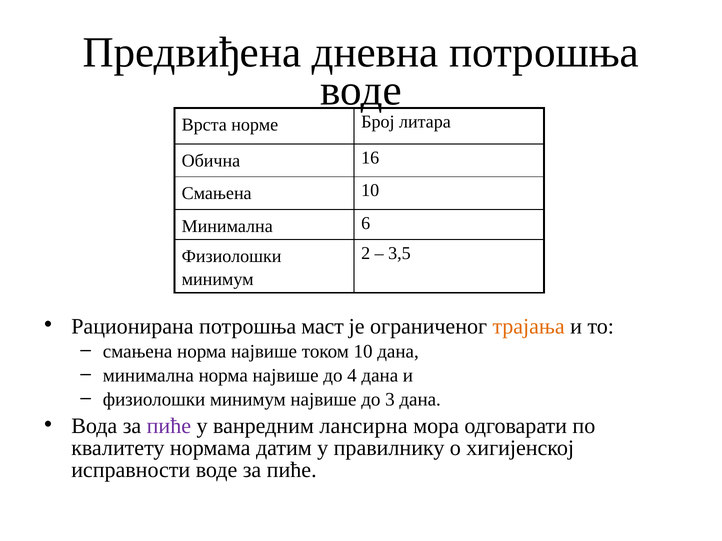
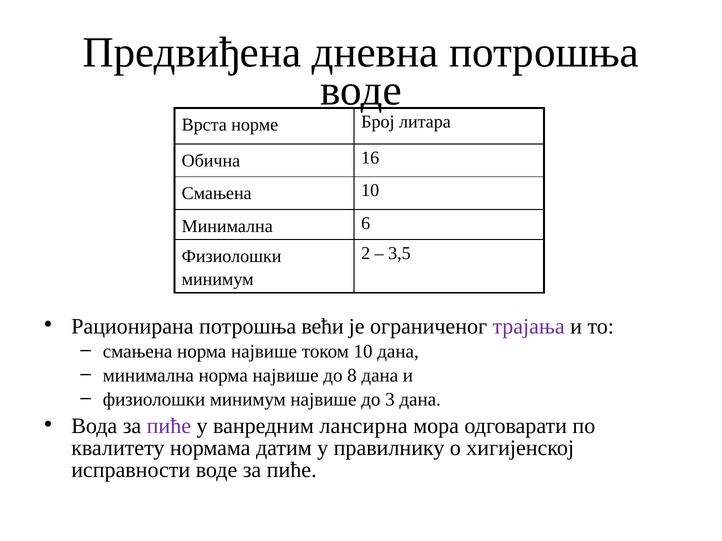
маст: маст -> већи
трајања colour: orange -> purple
4: 4 -> 8
